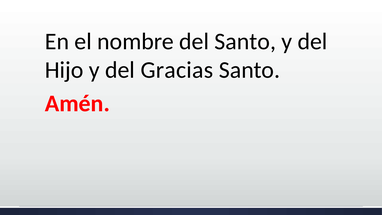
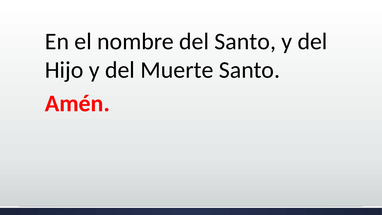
Gracias: Gracias -> Muerte
